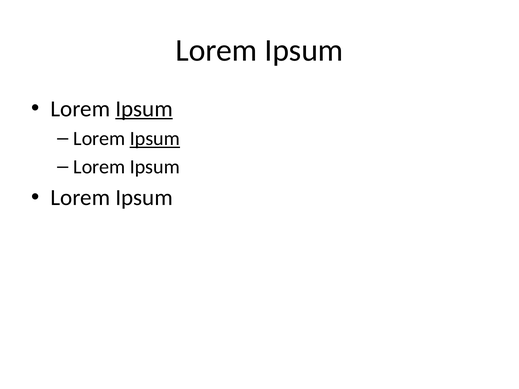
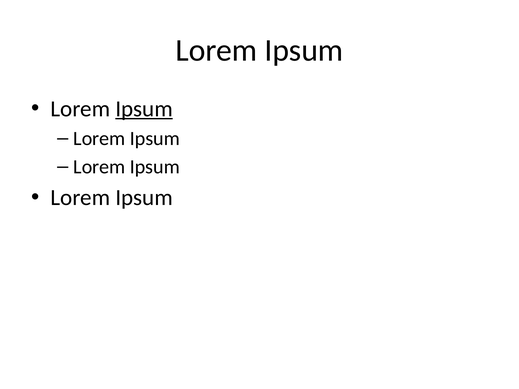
Ipsum at (155, 139) underline: present -> none
